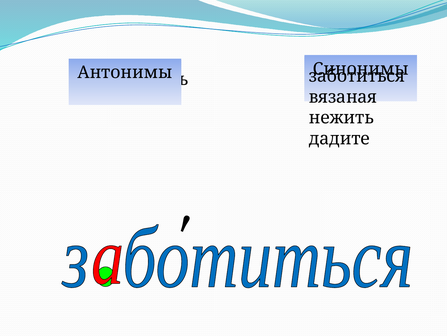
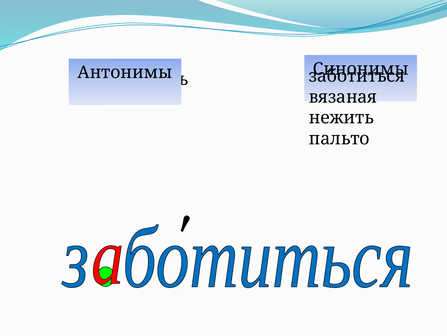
дадите: дадите -> пальто
